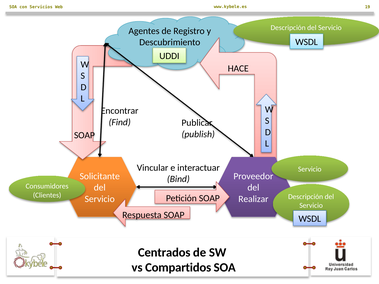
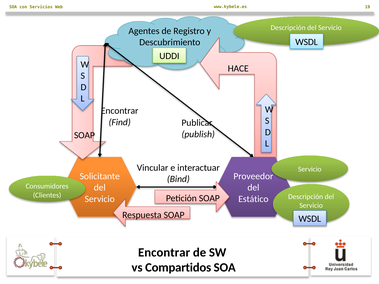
Realizar: Realizar -> Estático
Centrados at (164, 253): Centrados -> Encontrar
